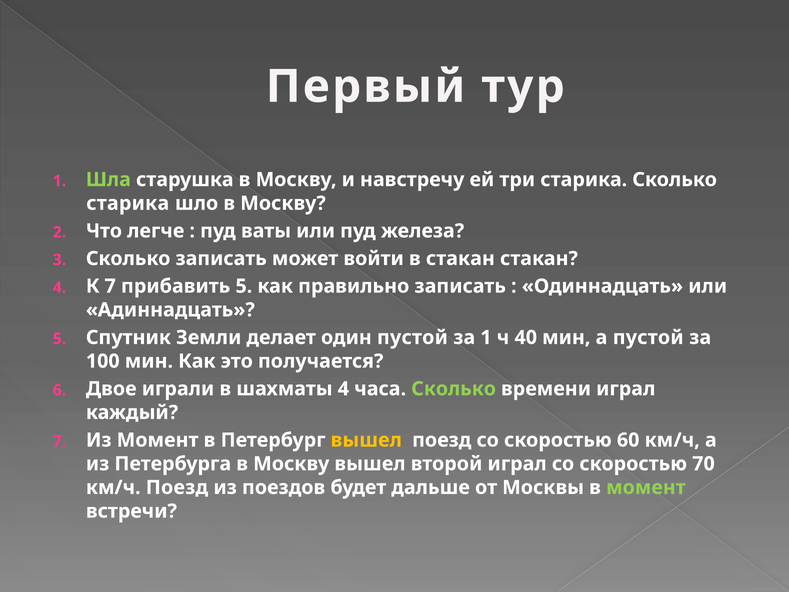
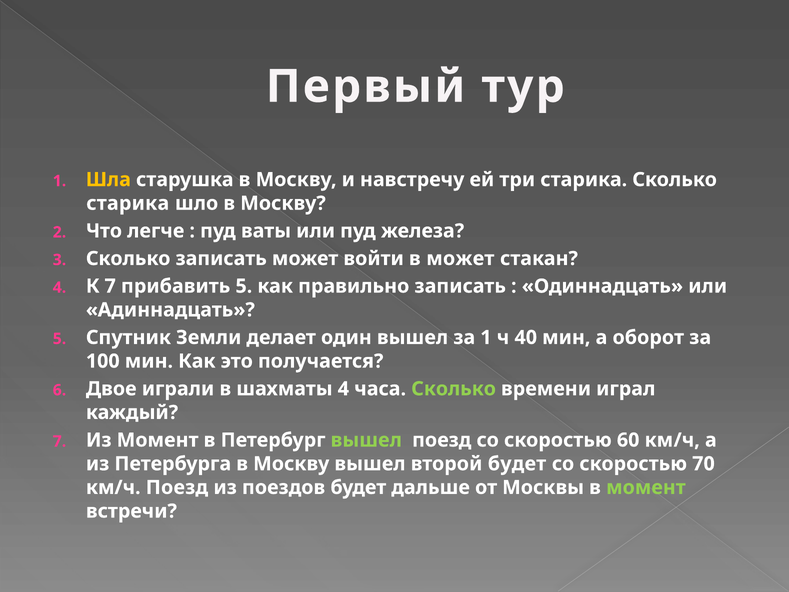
Шла colour: light green -> yellow
в стакан: стакан -> может
один пустой: пустой -> вышел
а пустой: пустой -> оборот
вышел at (366, 440) colour: yellow -> light green
второй играл: играл -> будет
